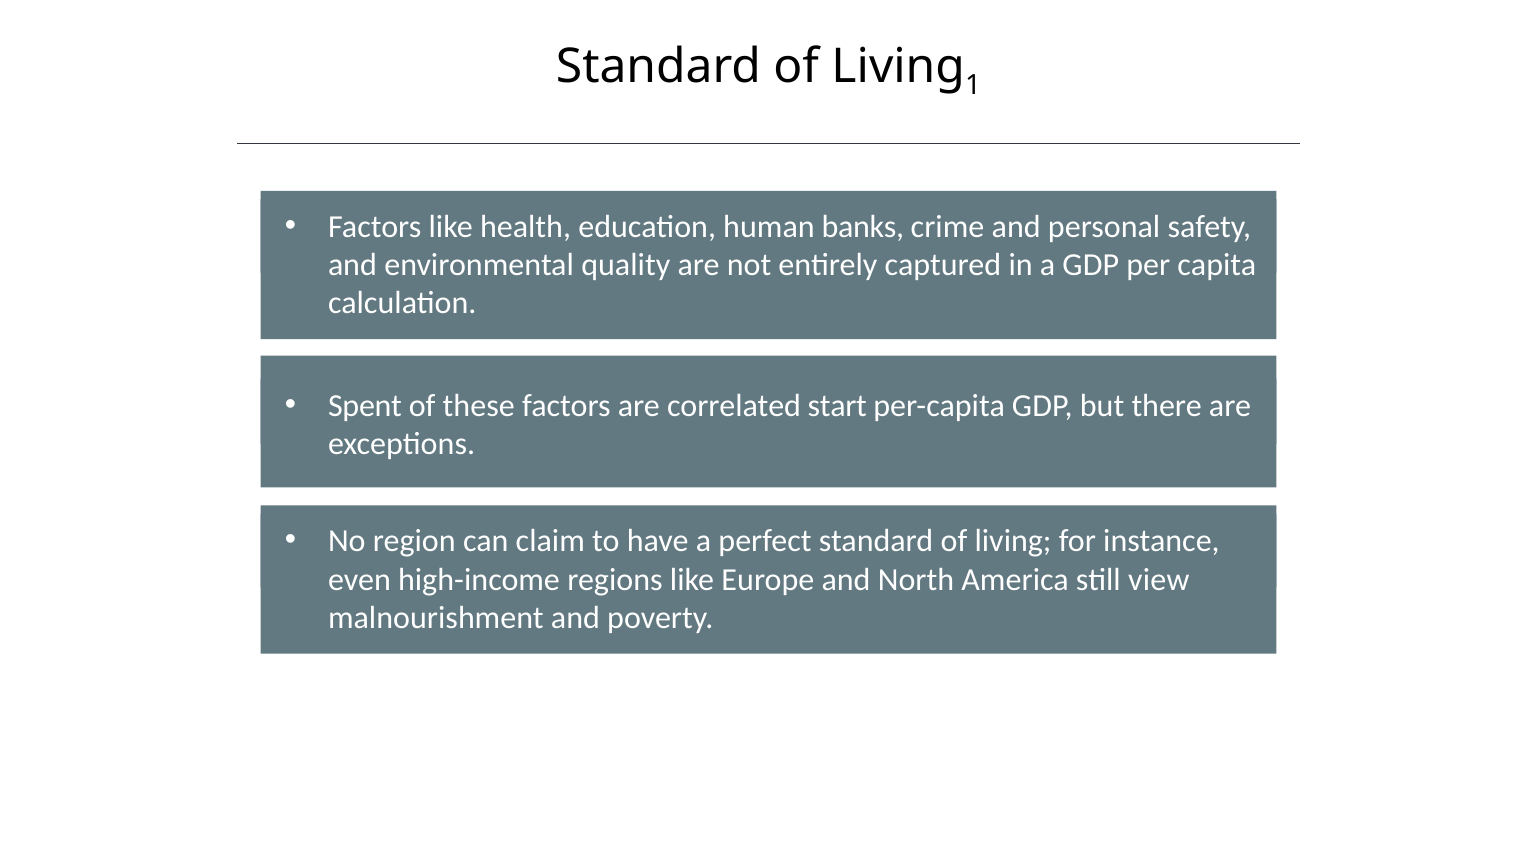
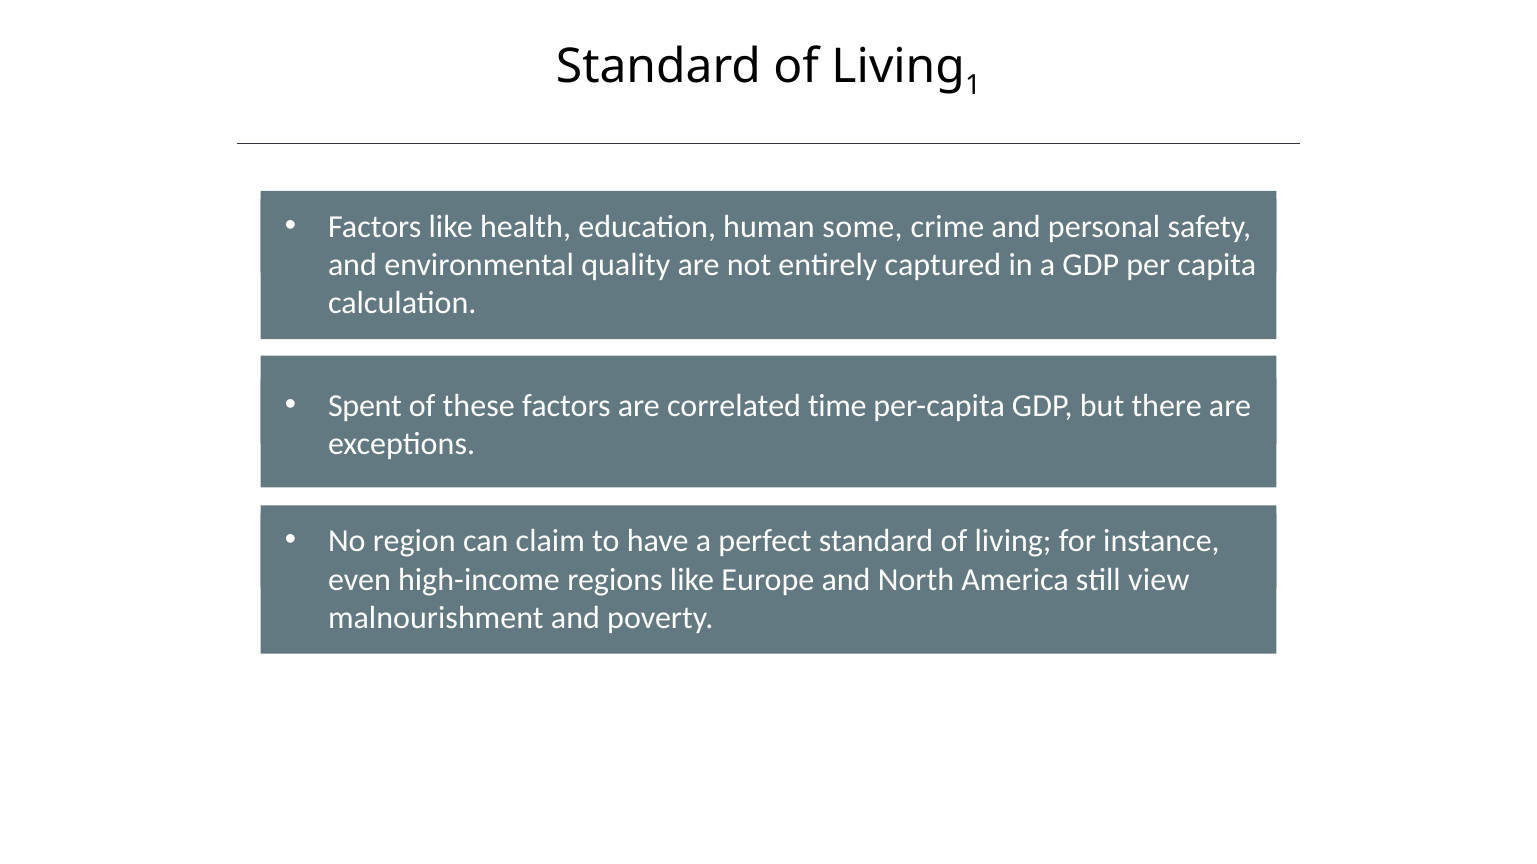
banks: banks -> some
start: start -> time
